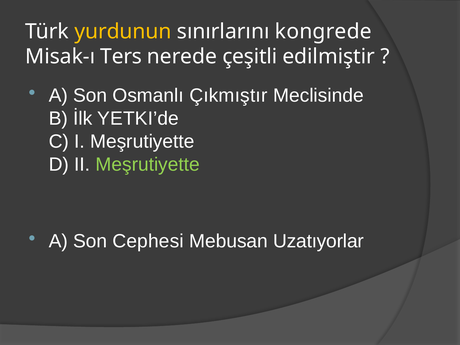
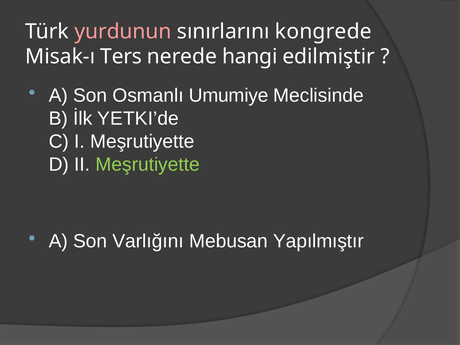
yurdunun colour: yellow -> pink
çeşitli: çeşitli -> hangi
Çıkmıştır: Çıkmıştır -> Umumiye
Cephesi: Cephesi -> Varlığını
Uzatıyorlar: Uzatıyorlar -> Yapılmıştır
